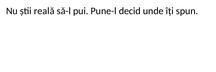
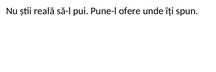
decid: decid -> ofere
